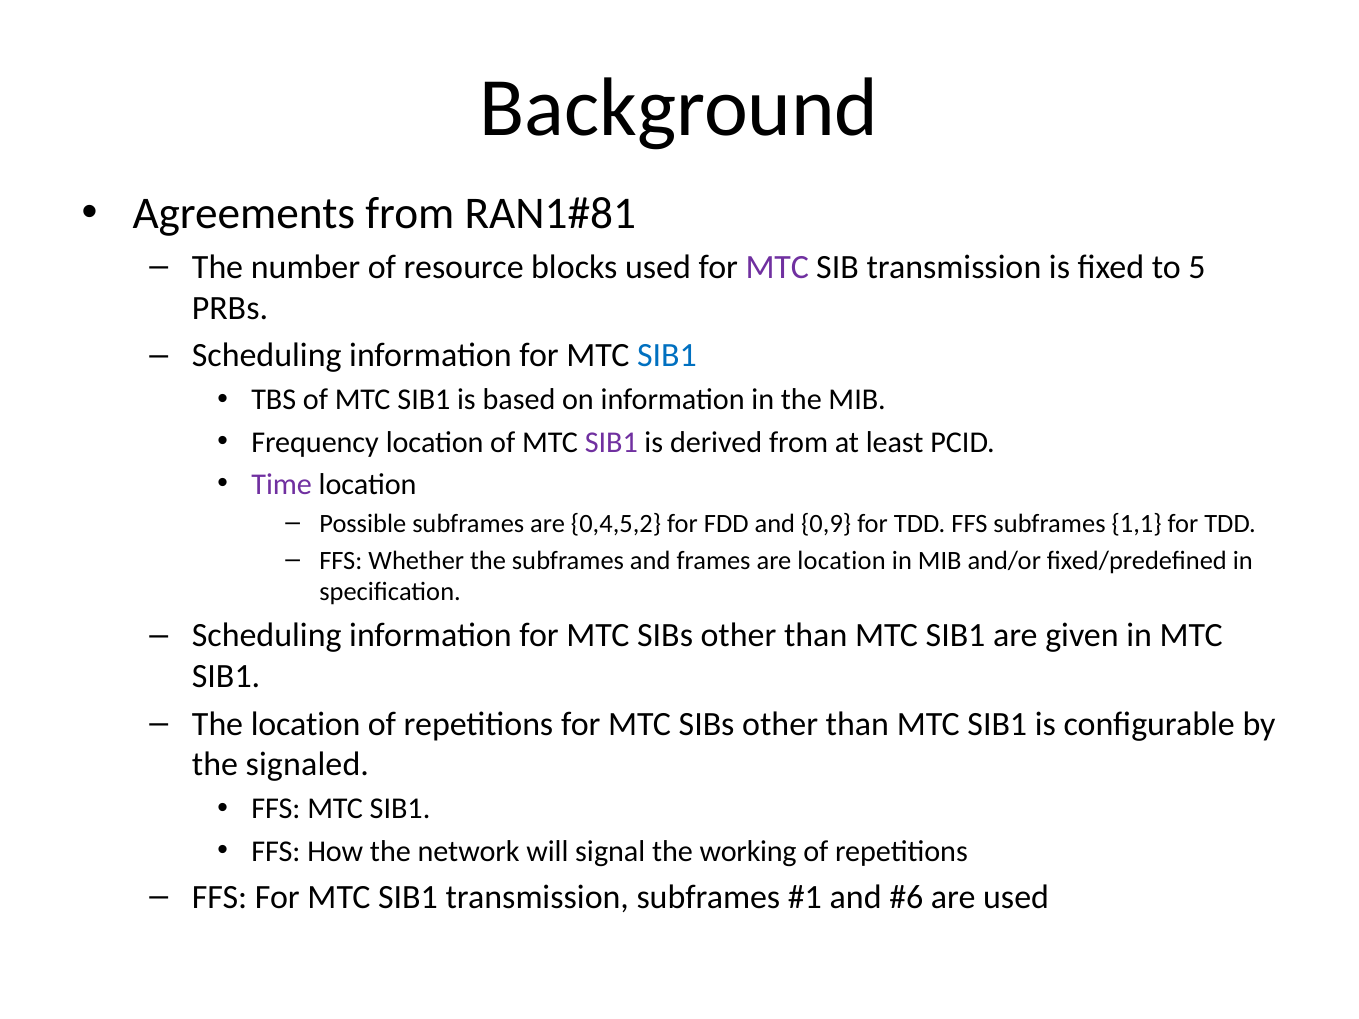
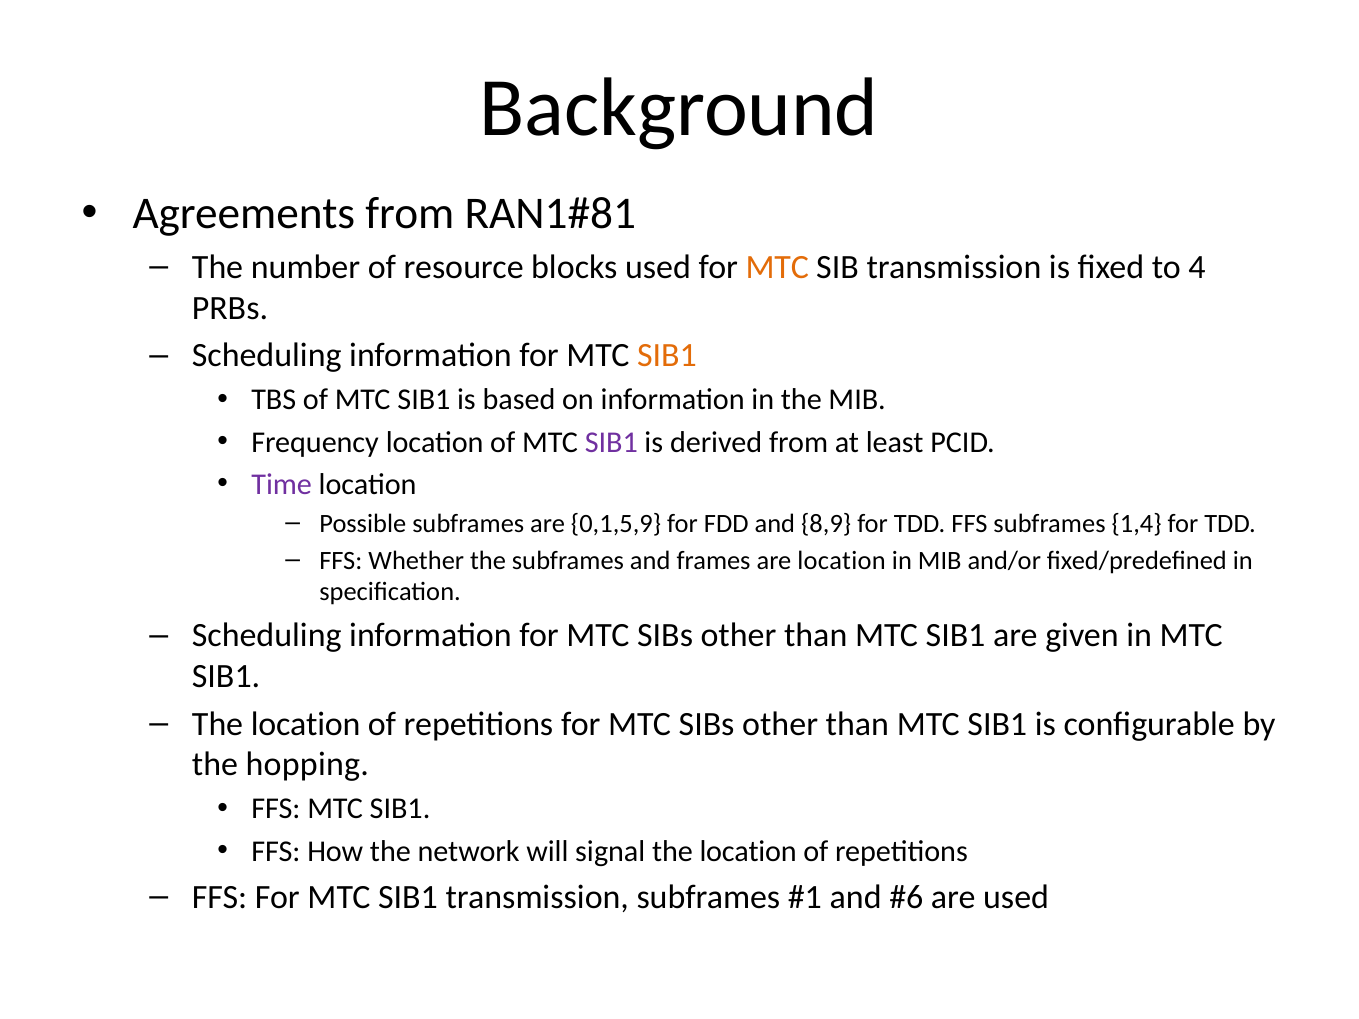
MTC at (777, 267) colour: purple -> orange
5: 5 -> 4
SIB1 at (667, 356) colour: blue -> orange
0,4,5,2: 0,4,5,2 -> 0,1,5,9
0,9: 0,9 -> 8,9
1,1: 1,1 -> 1,4
signaled: signaled -> hopping
signal the working: working -> location
